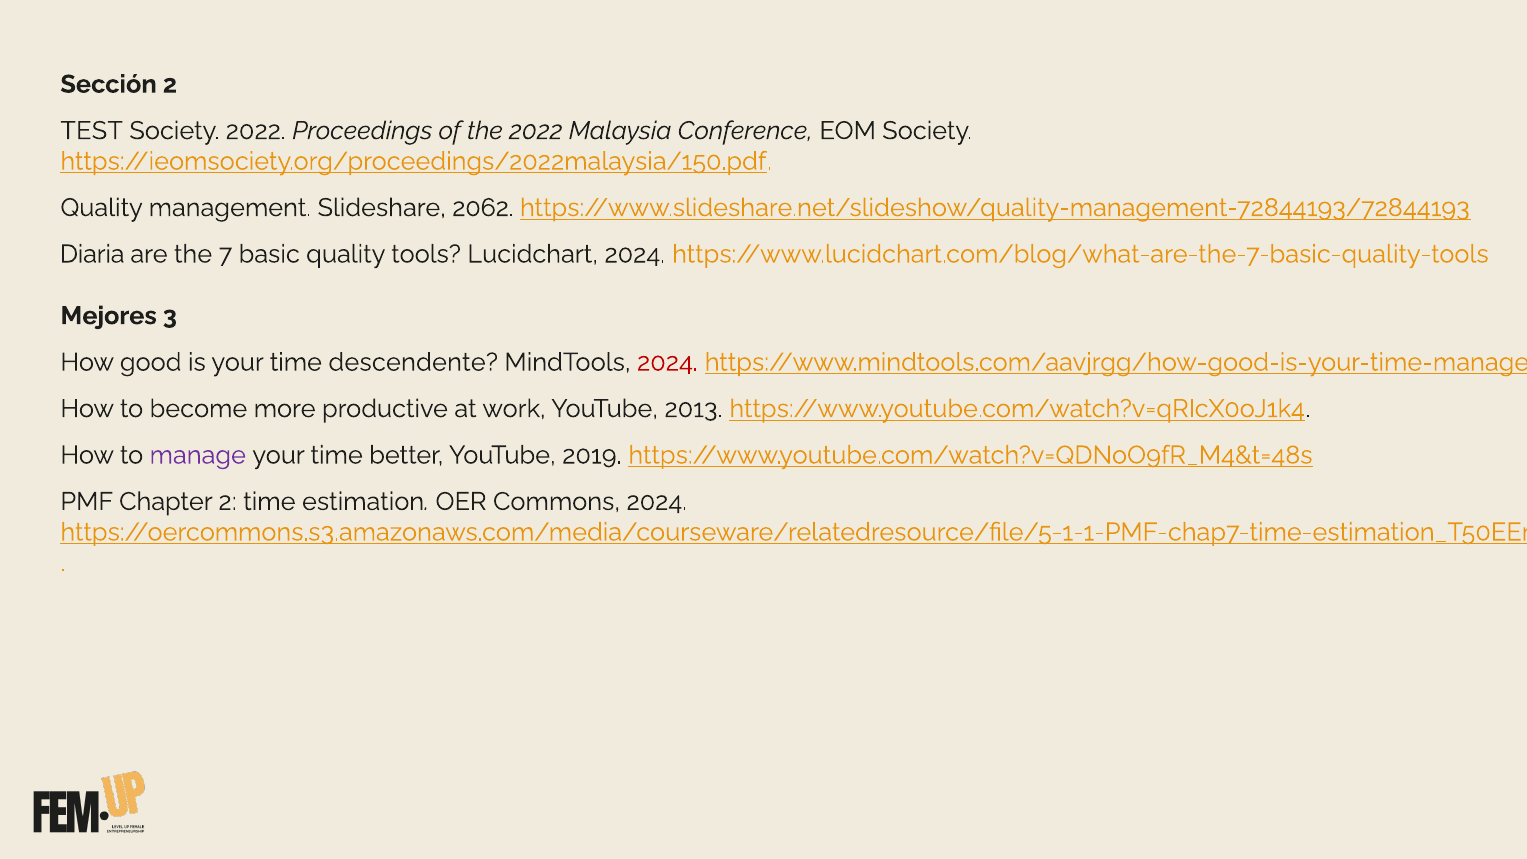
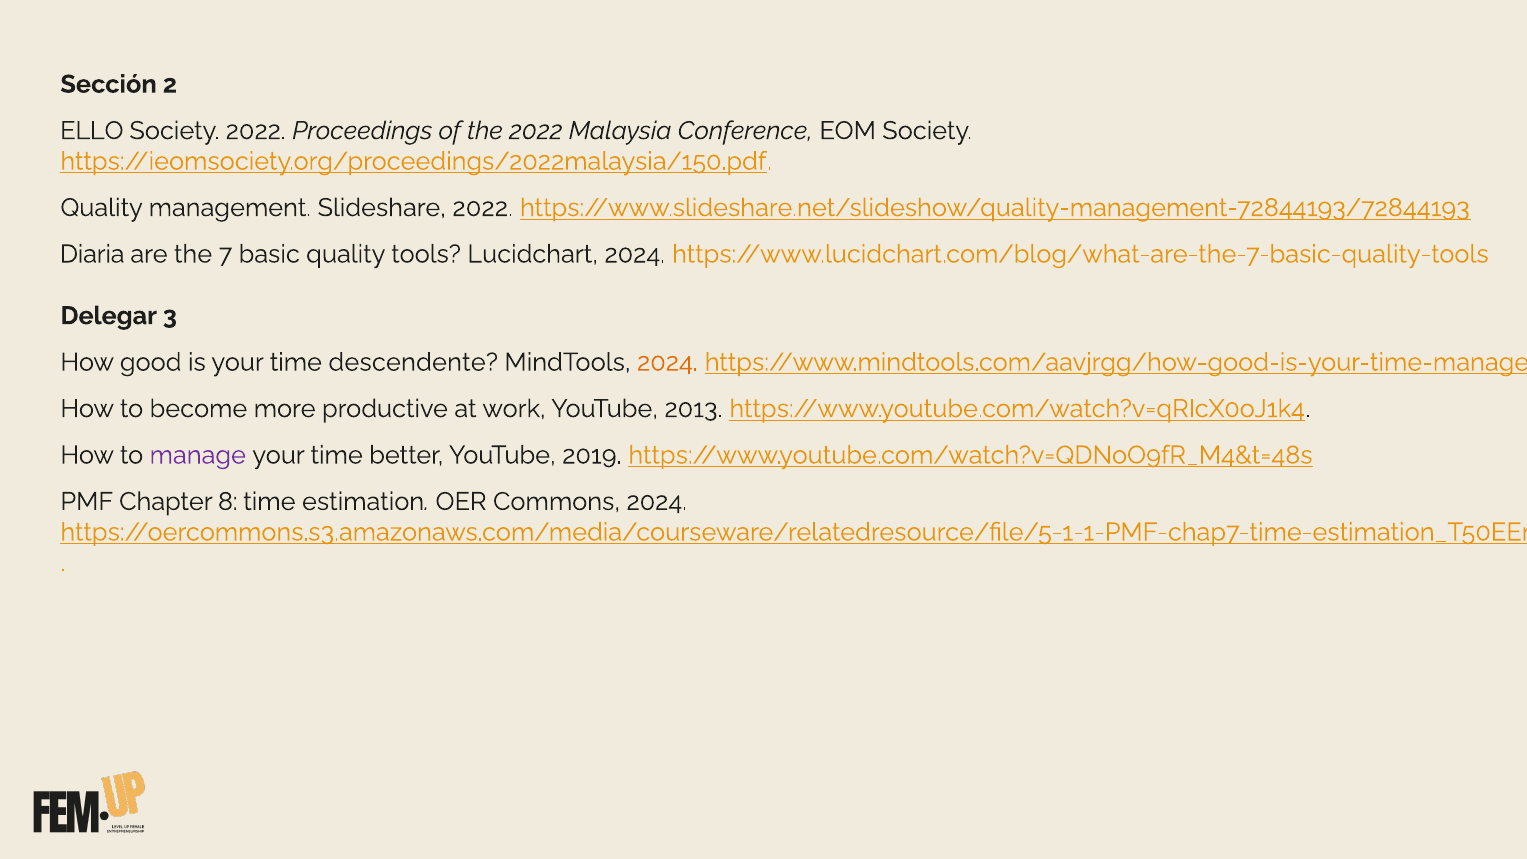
TEST: TEST -> ELLO
Slideshare 2062: 2062 -> 2022
Mejores: Mejores -> Delegar
2024 at (667, 362) colour: red -> orange
Chapter 2: 2 -> 8
